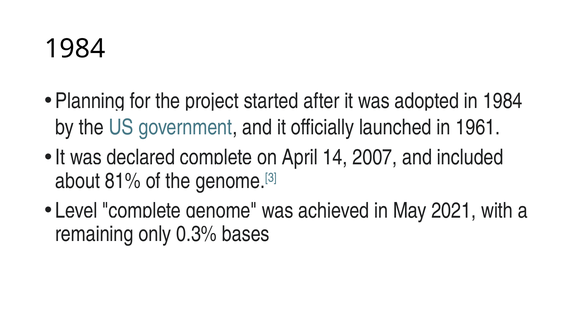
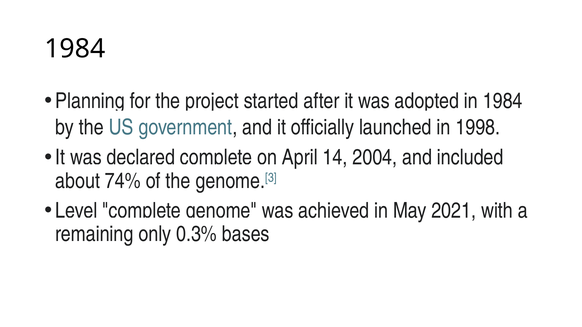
1961: 1961 -> 1998
2007: 2007 -> 2004
81%: 81% -> 74%
